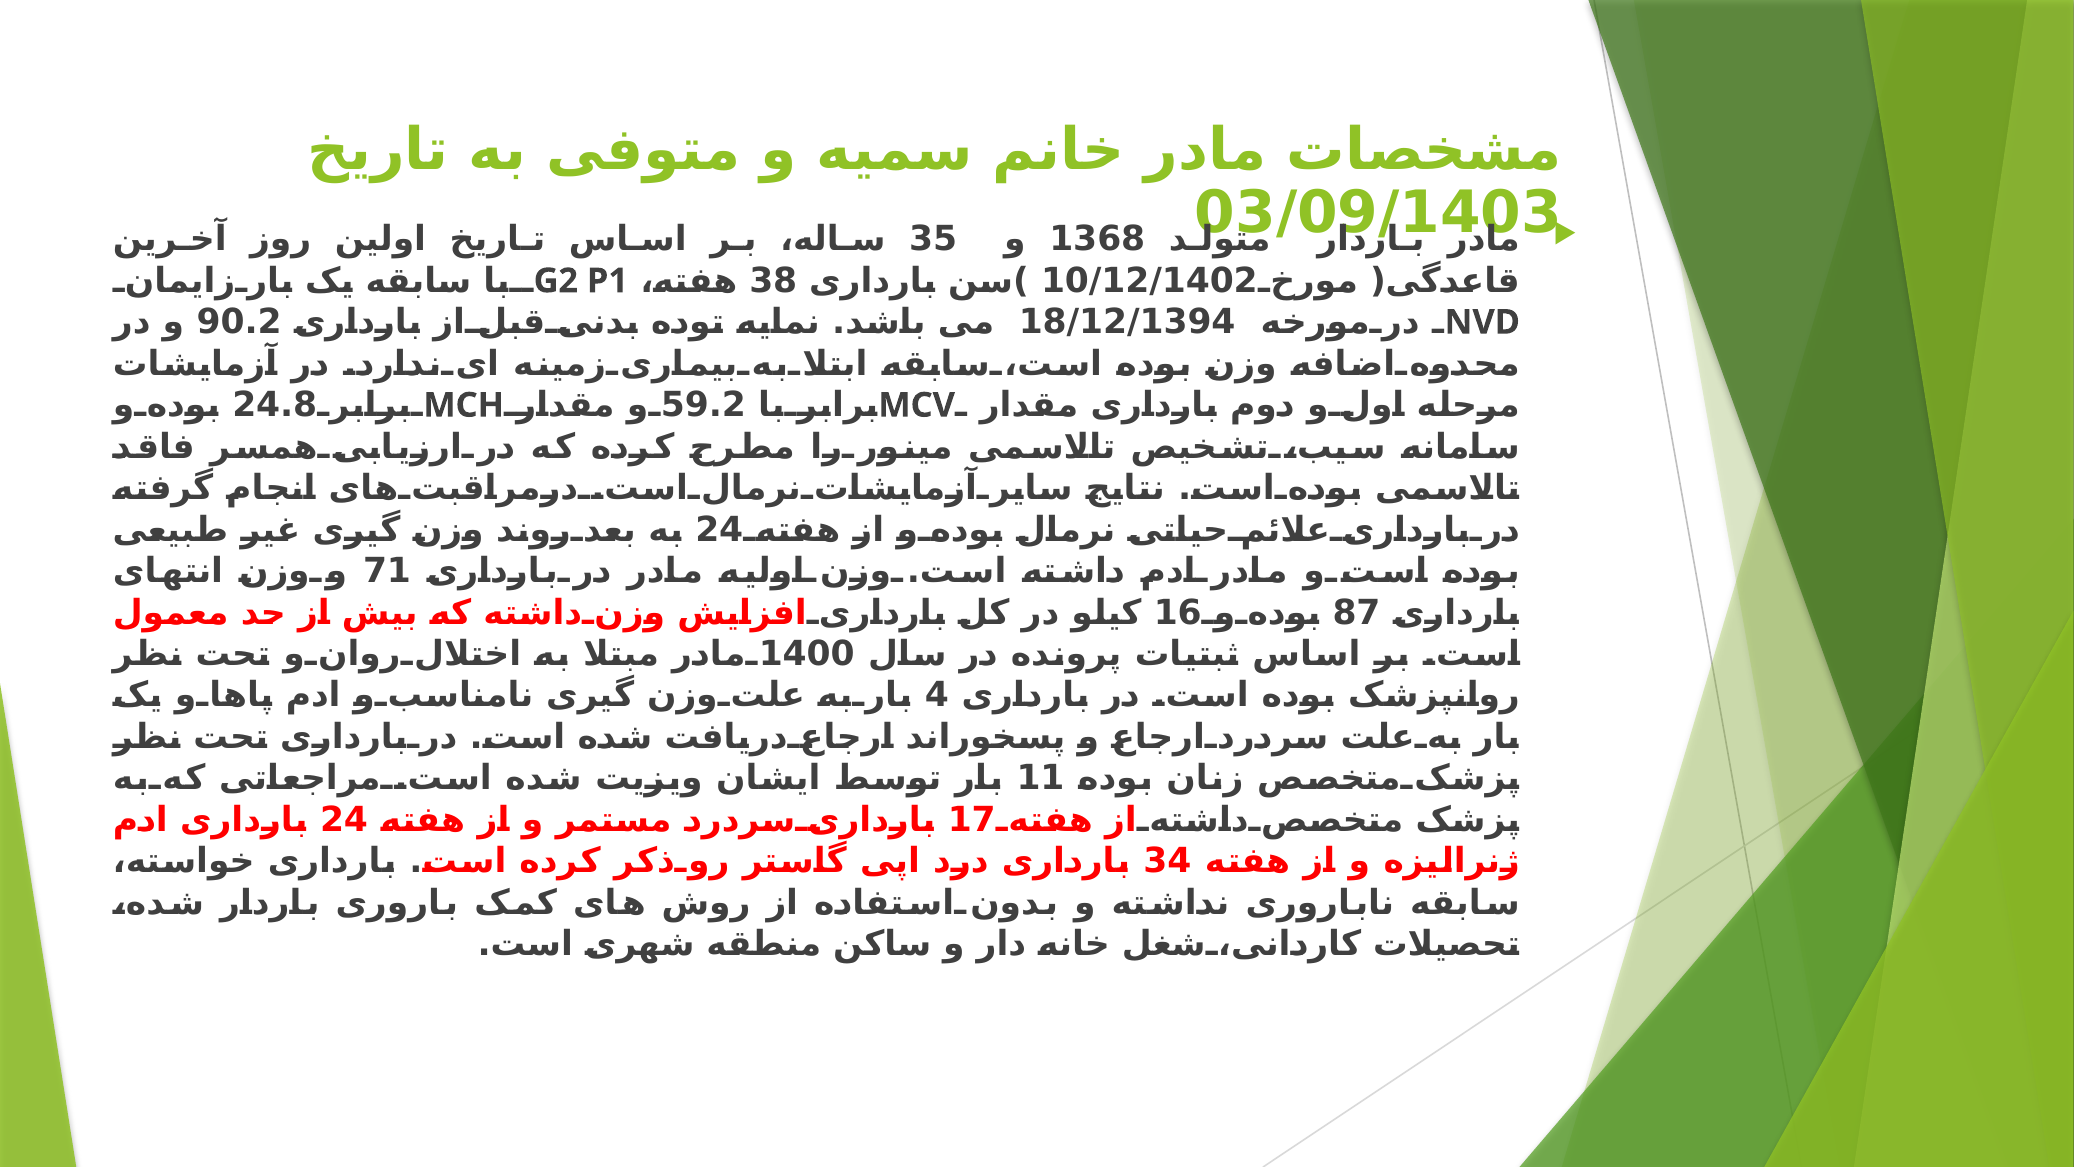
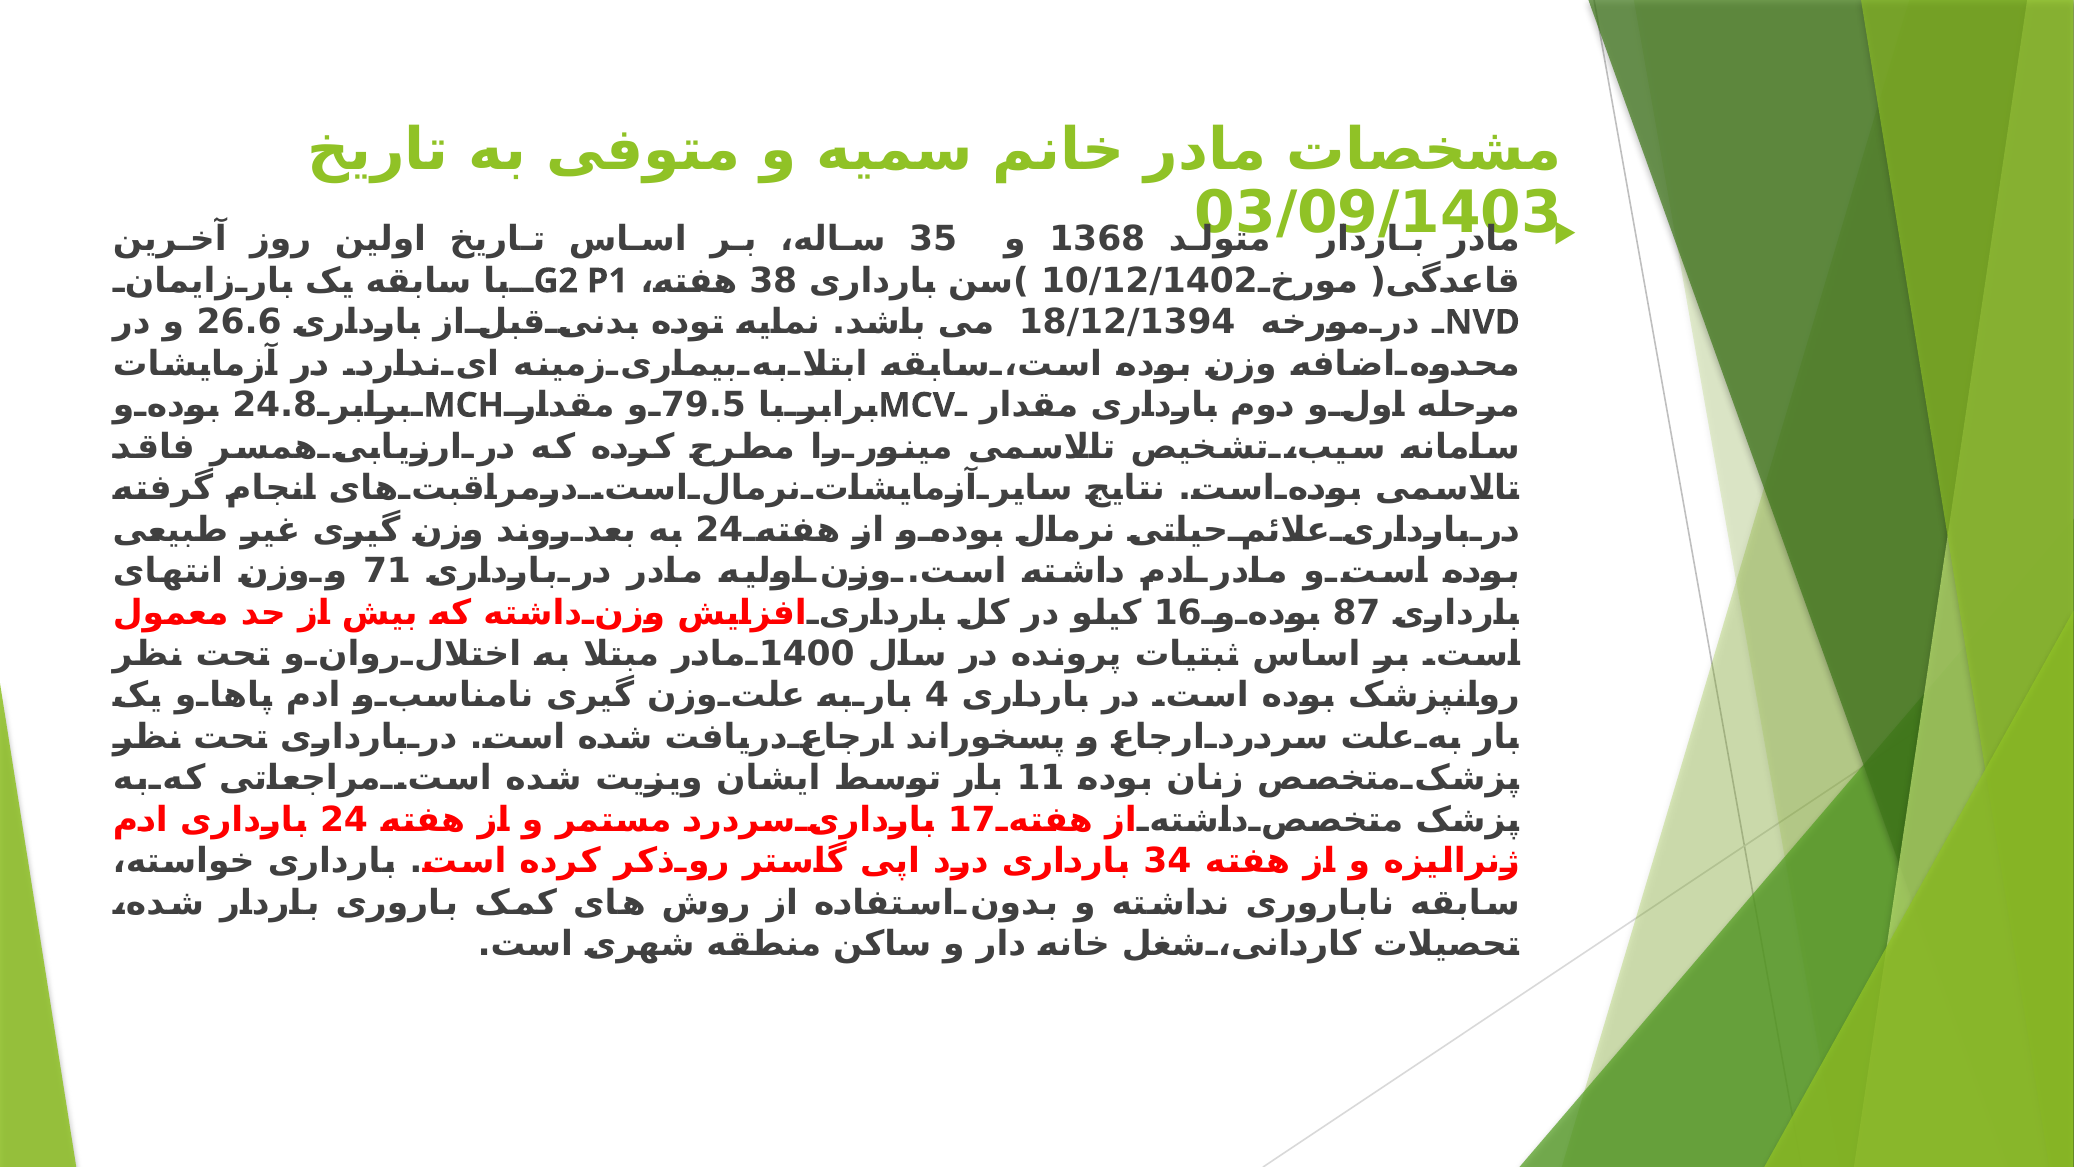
90.2: 90.2 -> 26.6
59.2: 59.2 -> 79.5
